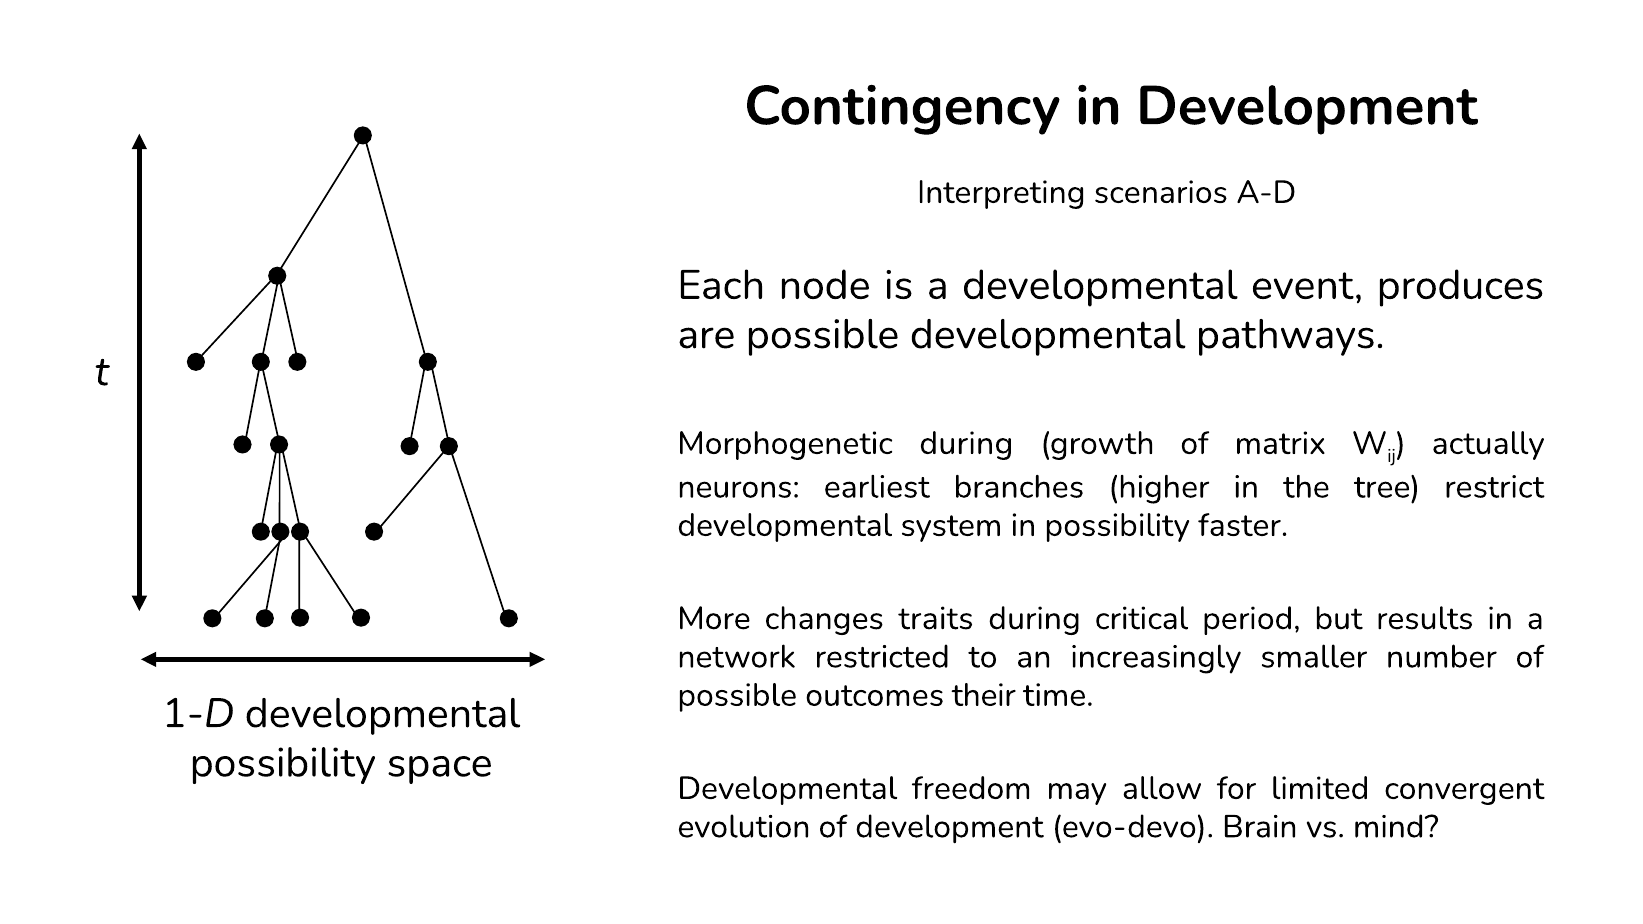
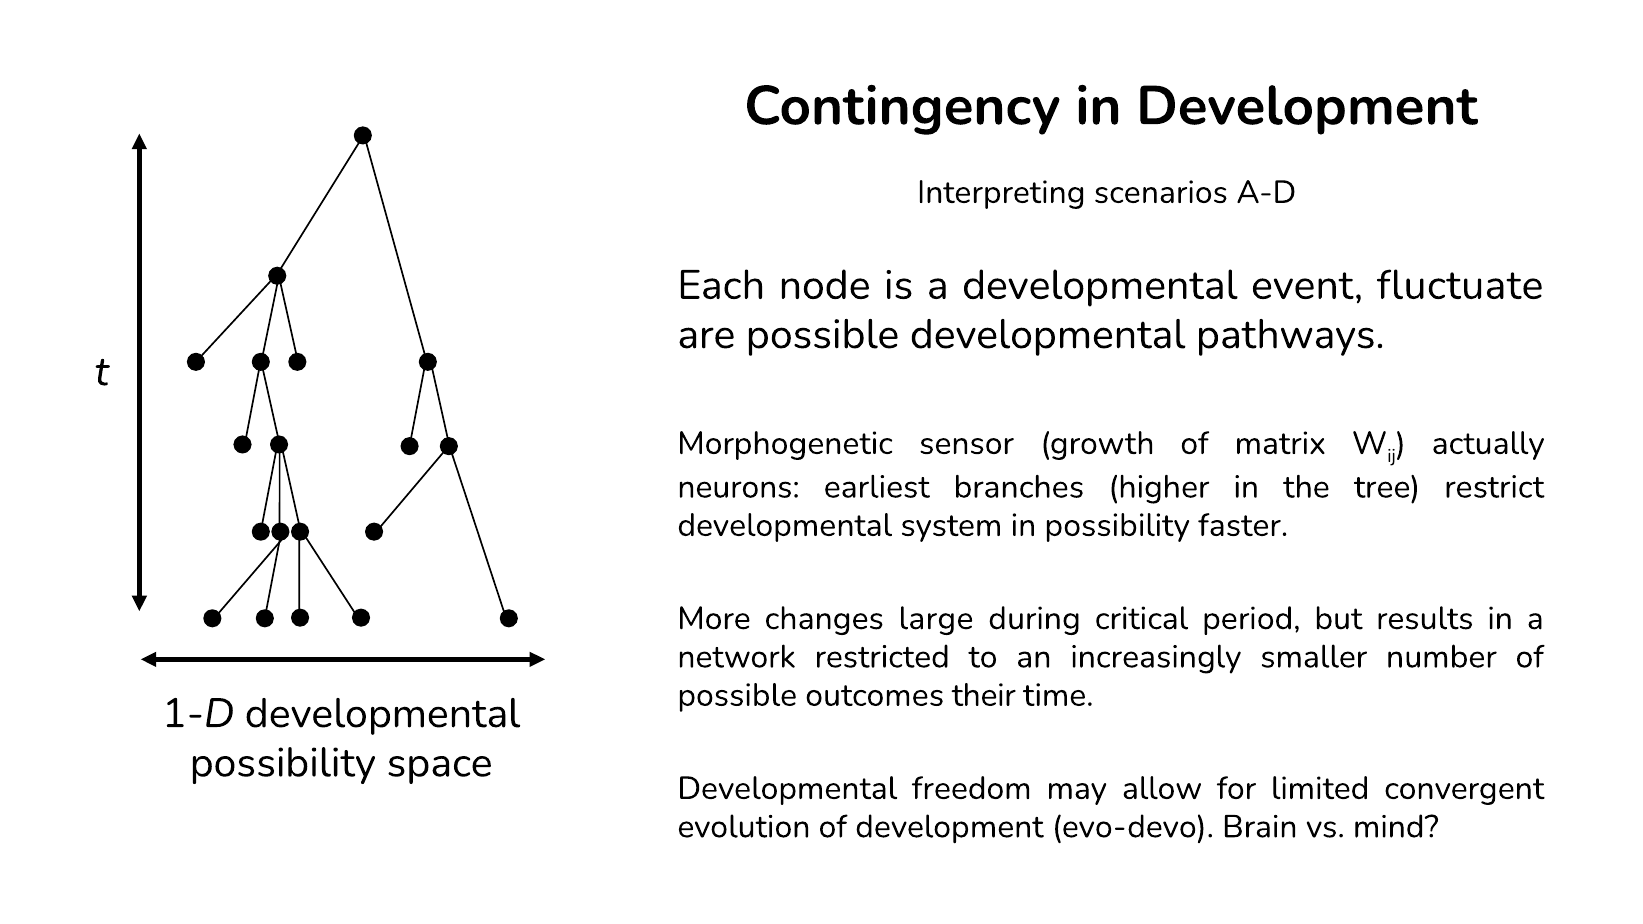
produces: produces -> fluctuate
Morphogenetic during: during -> sensor
traits: traits -> large
